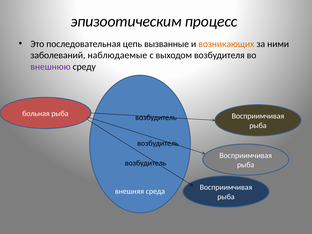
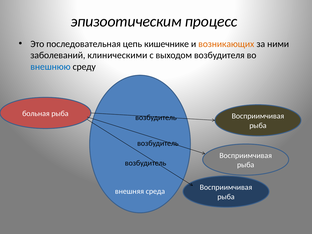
вызванные: вызванные -> кишечнике
наблюдаемые: наблюдаемые -> клиническими
внешнюю colour: purple -> blue
